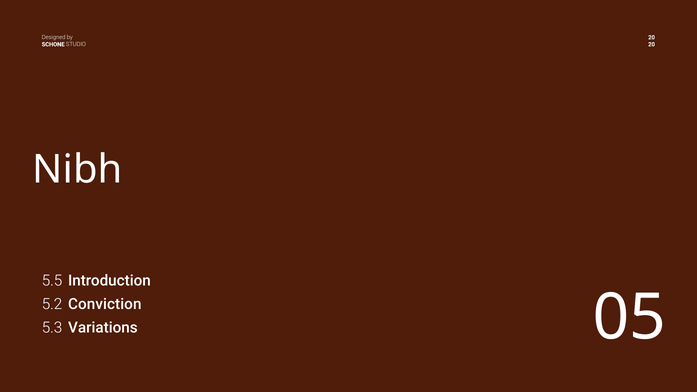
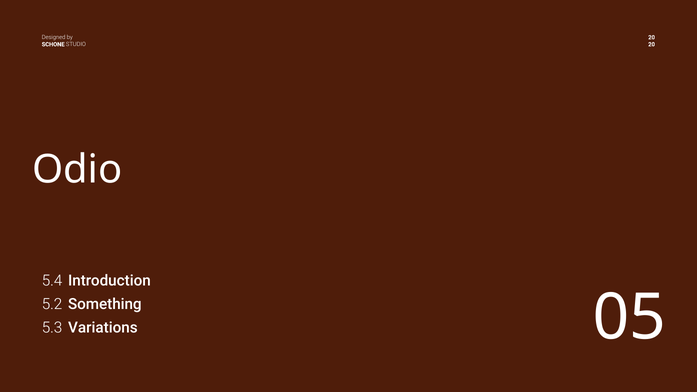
Nibh: Nibh -> Odio
5.5: 5.5 -> 5.4
Conviction: Conviction -> Something
